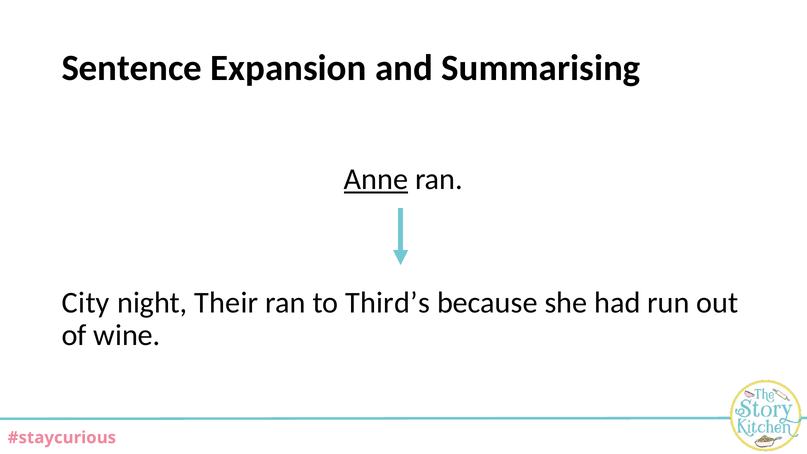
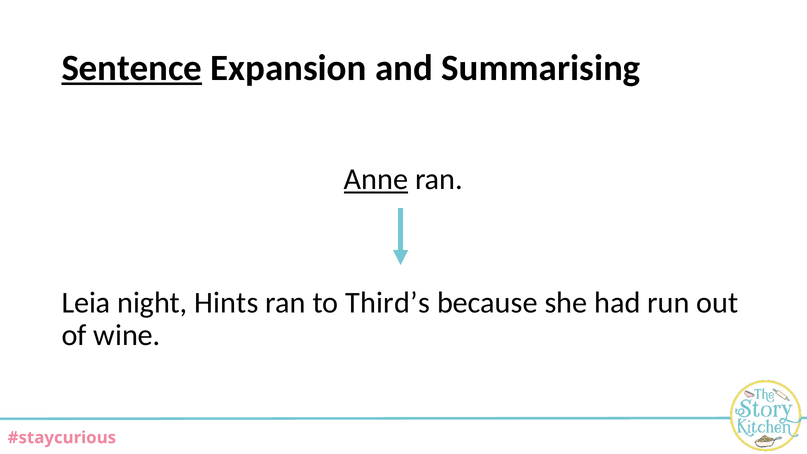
Sentence underline: none -> present
City: City -> Leia
Their: Their -> Hints
